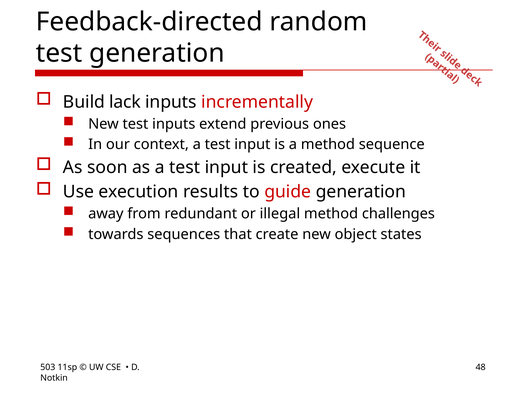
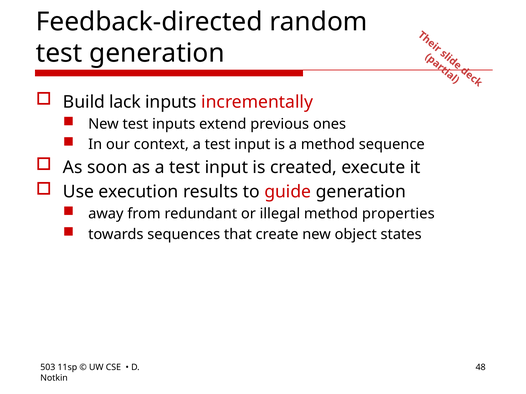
challenges: challenges -> properties
